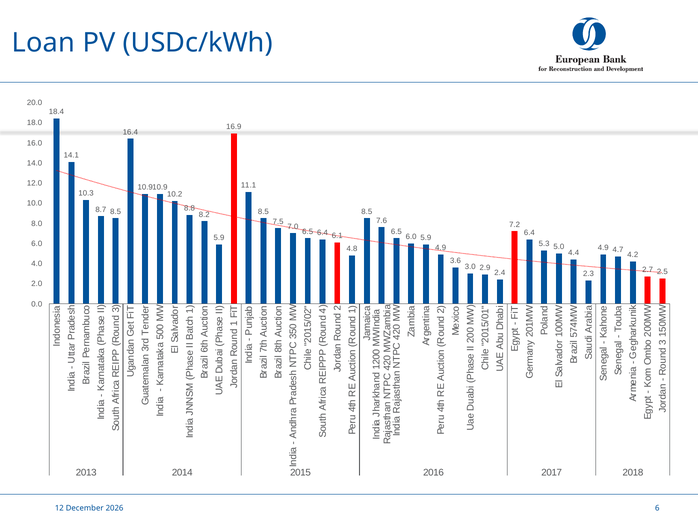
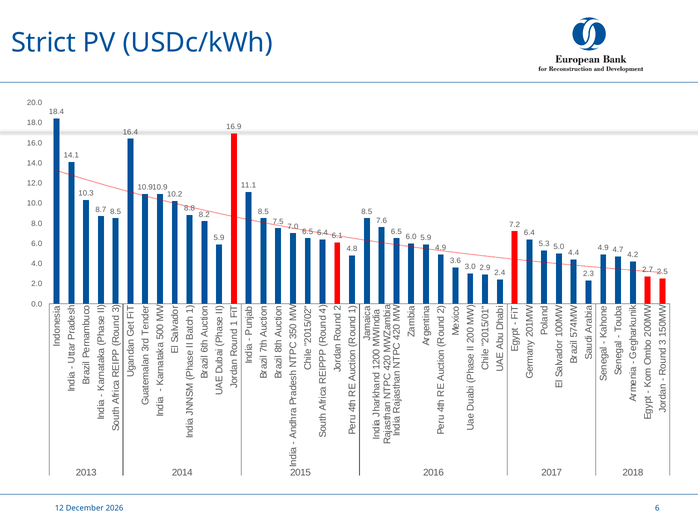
Loan: Loan -> Strict
